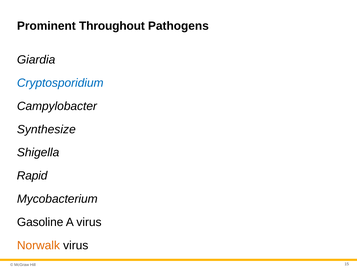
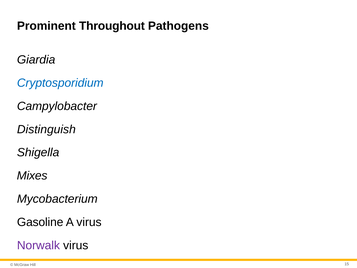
Synthesize: Synthesize -> Distinguish
Rapid: Rapid -> Mixes
Norwalk colour: orange -> purple
